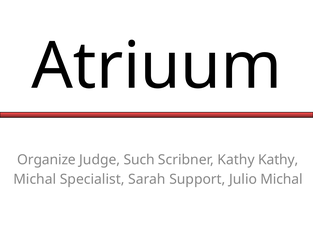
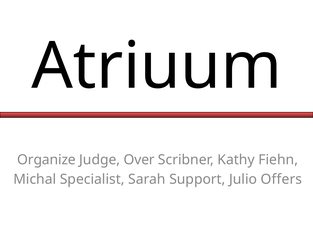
Such: Such -> Over
Kathy Kathy: Kathy -> Fiehn
Julio Michal: Michal -> Offers
